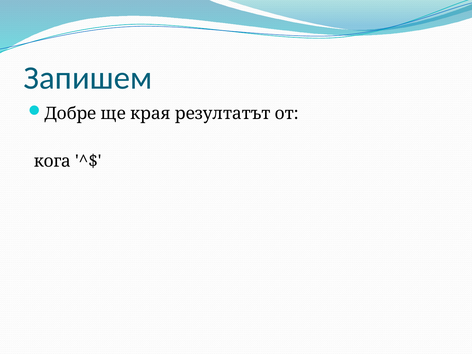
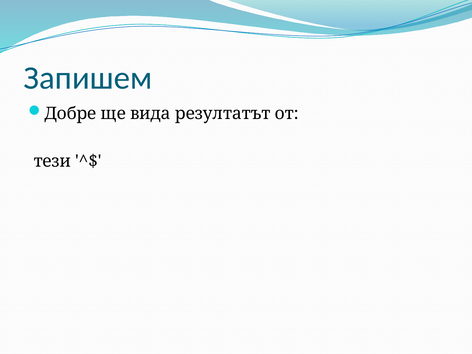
края: края -> вида
кога: кога -> тези
